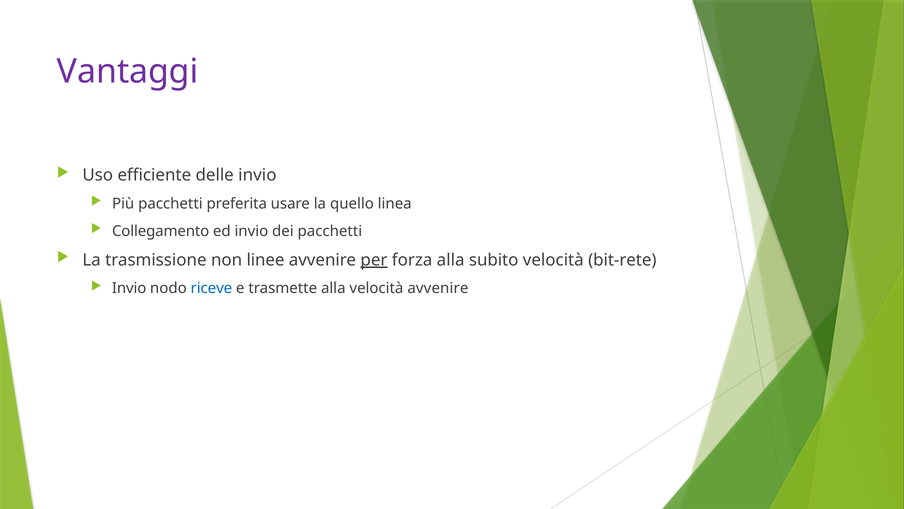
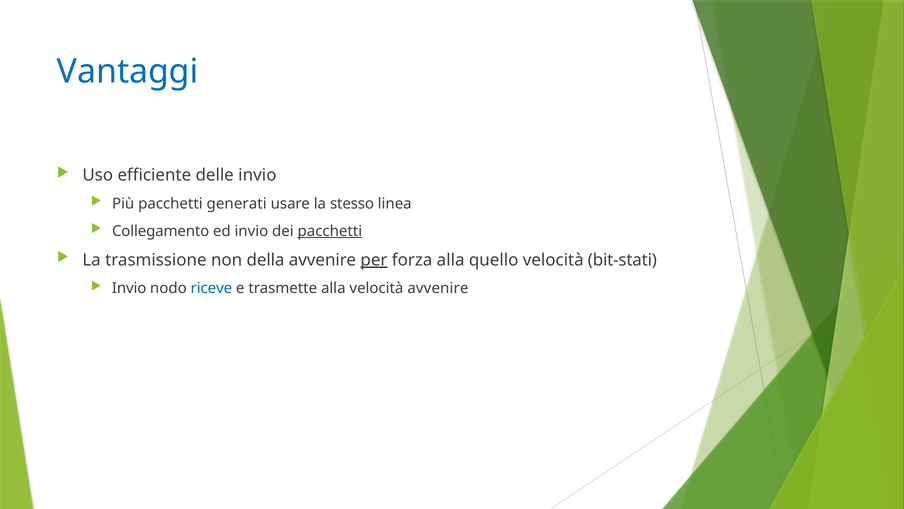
Vantaggi colour: purple -> blue
preferita: preferita -> generati
quello: quello -> stesso
pacchetti at (330, 231) underline: none -> present
linee: linee -> della
subito: subito -> quello
bit-rete: bit-rete -> bit-stati
